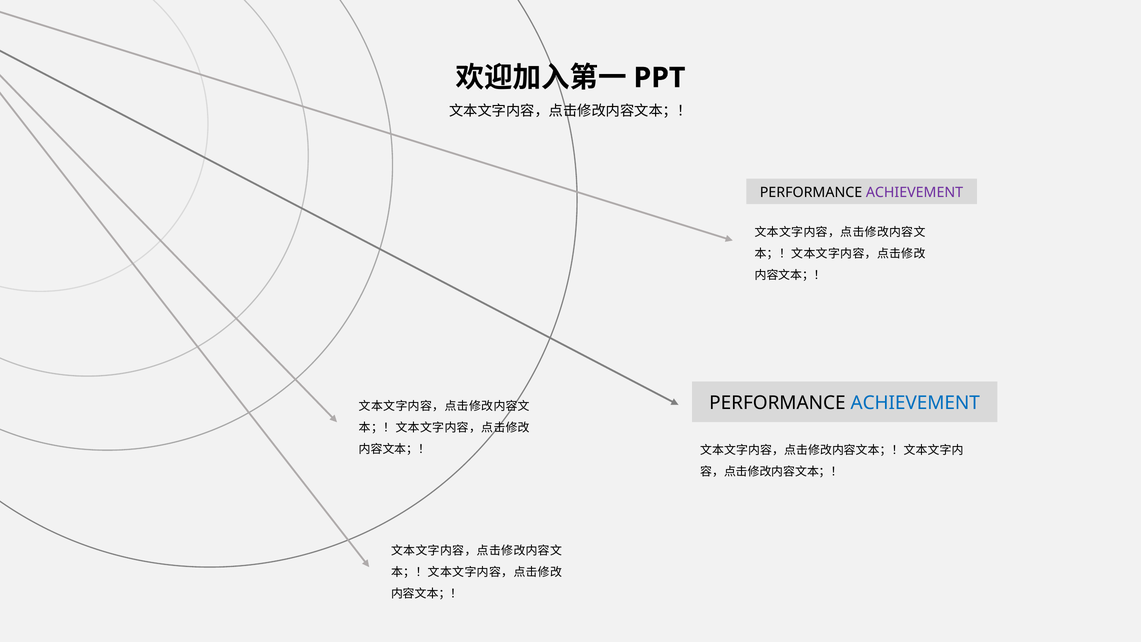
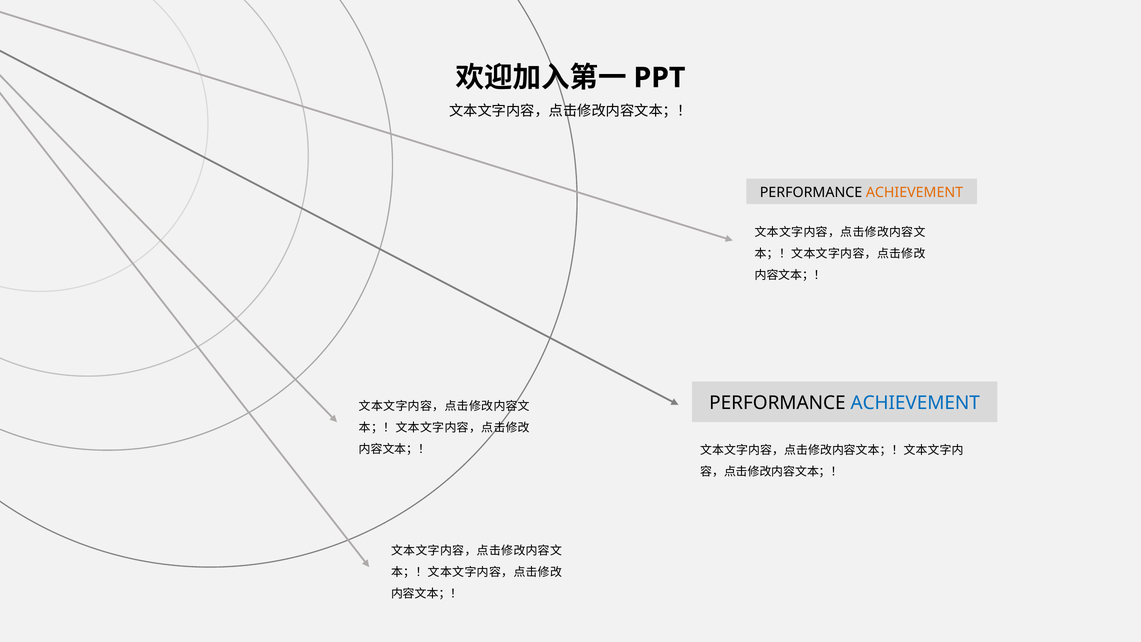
ACHIEVEMENT at (915, 192) colour: purple -> orange
